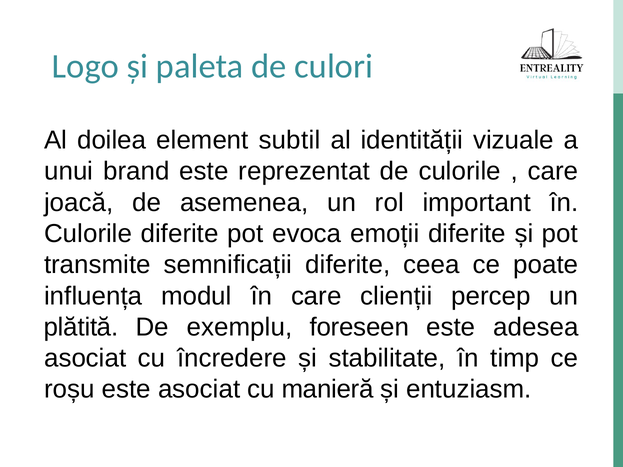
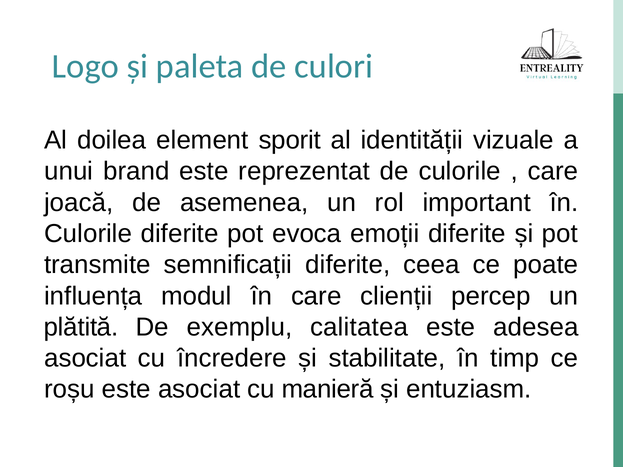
subtil: subtil -> sporit
foreseen: foreseen -> calitatea
